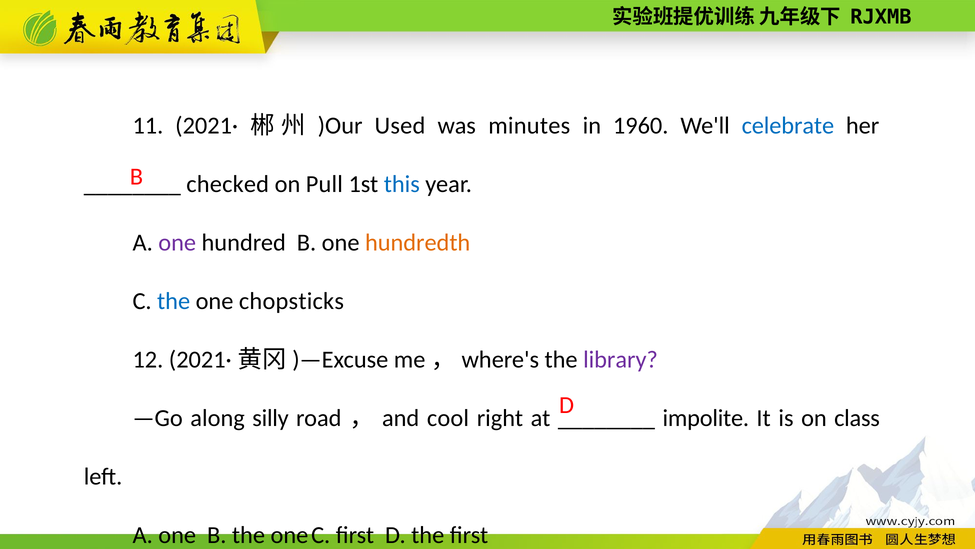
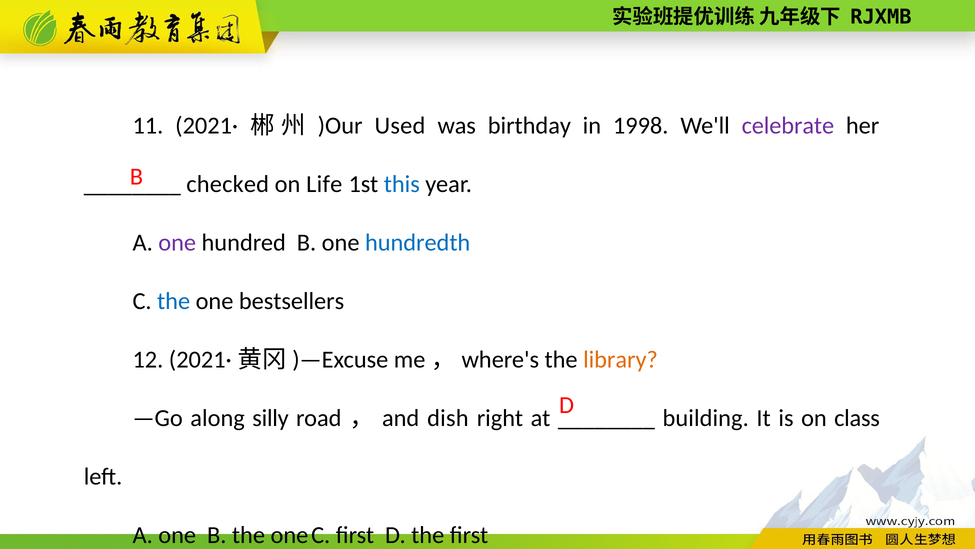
minutes: minutes -> birthday
1960: 1960 -> 1998
celebrate colour: blue -> purple
Pull: Pull -> Life
hundredth colour: orange -> blue
chopsticks: chopsticks -> bestsellers
library colour: purple -> orange
cool: cool -> dish
impolite: impolite -> building
